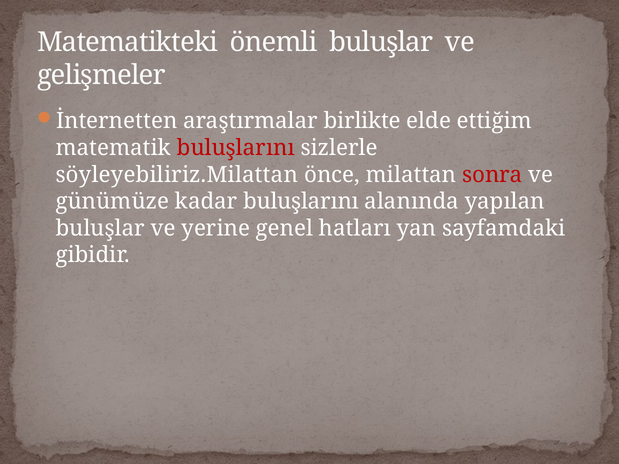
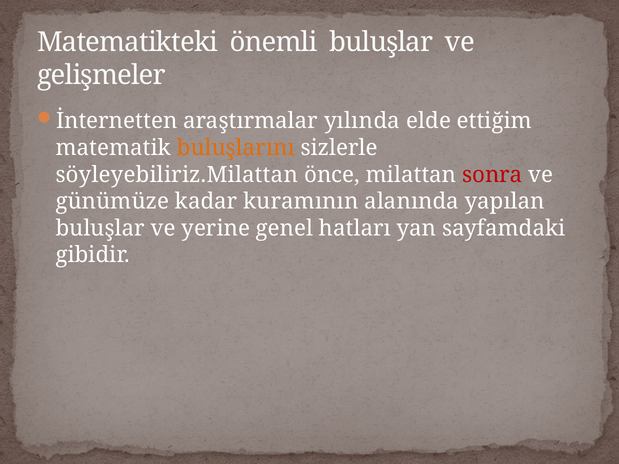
birlikte: birlikte -> yılında
buluşlarını at (236, 148) colour: red -> orange
kadar buluşlarını: buluşlarını -> kuramının
